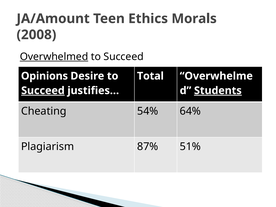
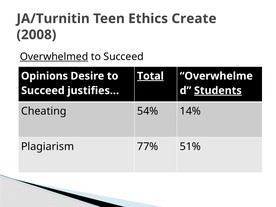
JA/Amount: JA/Amount -> JA/Turnitin
Morals: Morals -> Create
Total underline: none -> present
Succeed at (43, 91) underline: present -> none
64%: 64% -> 14%
87%: 87% -> 77%
